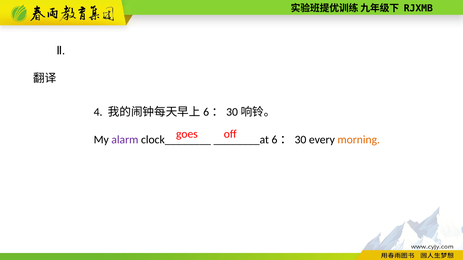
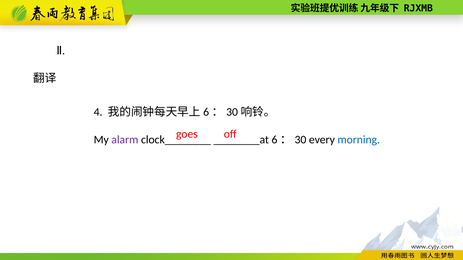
morning colour: orange -> blue
